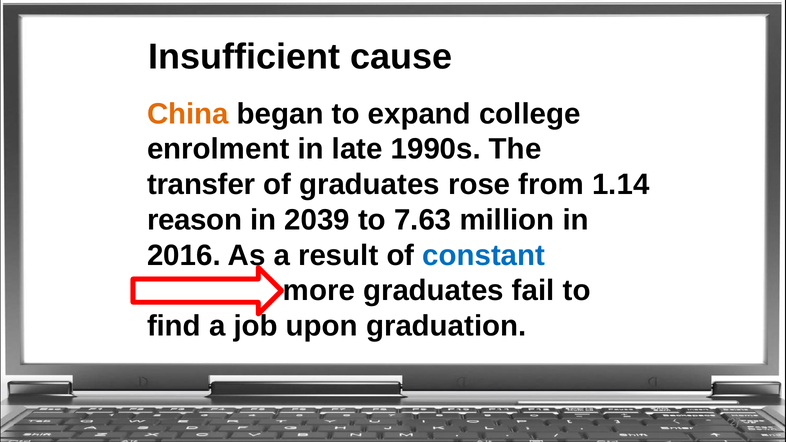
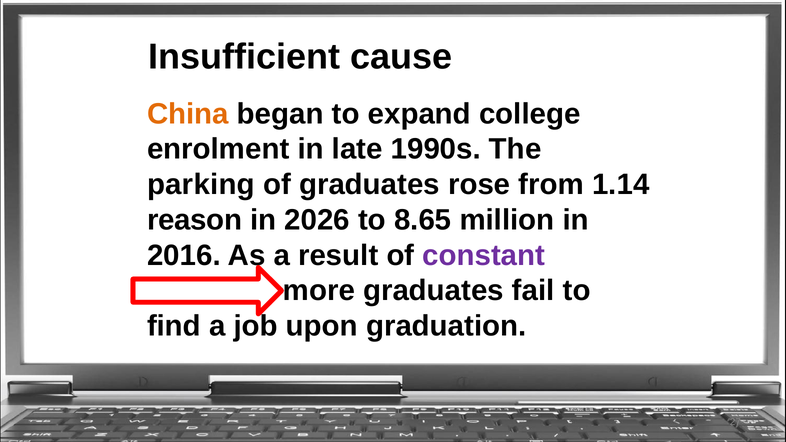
transfer: transfer -> parking
2039: 2039 -> 2026
7.63: 7.63 -> 8.65
constant colour: blue -> purple
